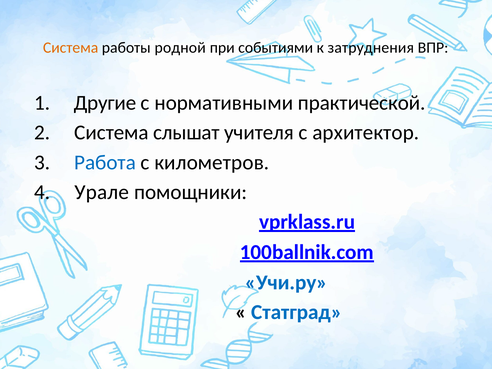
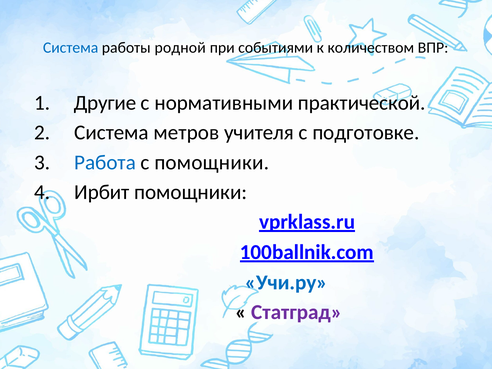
Система at (71, 48) colour: orange -> blue
затруднения: затруднения -> количеством
слышат: слышат -> метров
архитектор: архитектор -> подготовке
с километров: километров -> помощники
Урале: Урале -> Ирбит
Статград colour: blue -> purple
